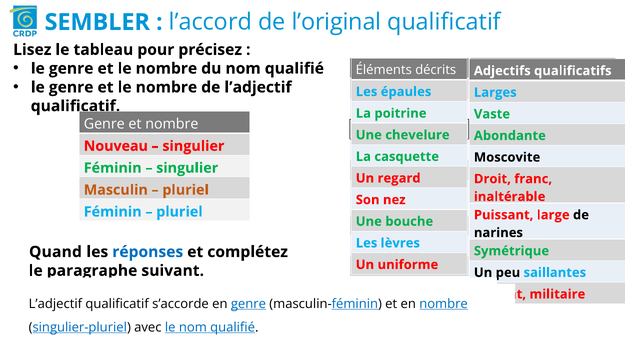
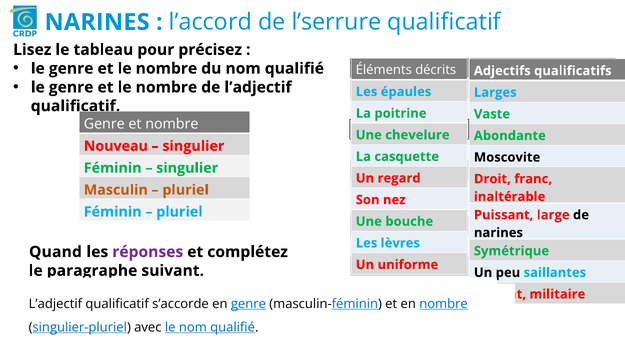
SEMBLER at (97, 22): SEMBLER -> NARINES
l’original: l’original -> l’serrure
réponses colour: blue -> purple
